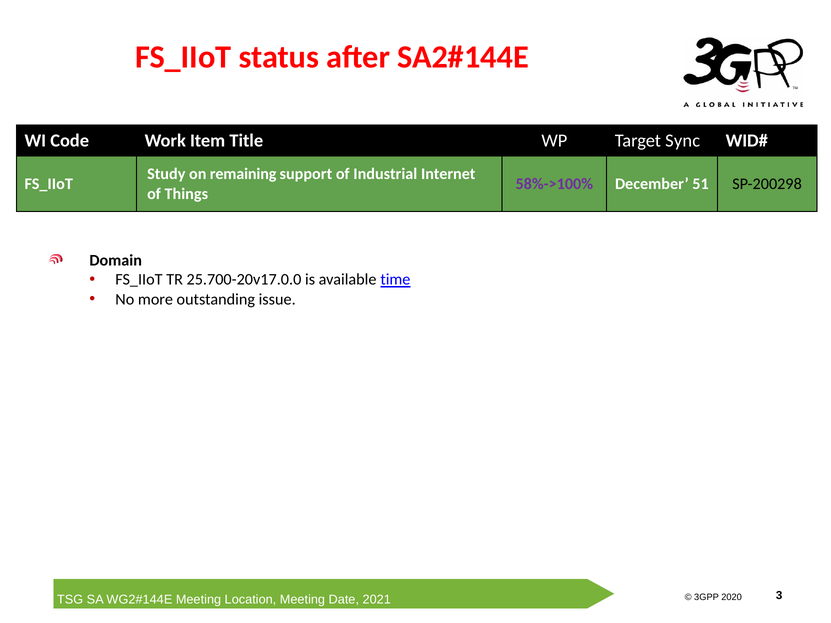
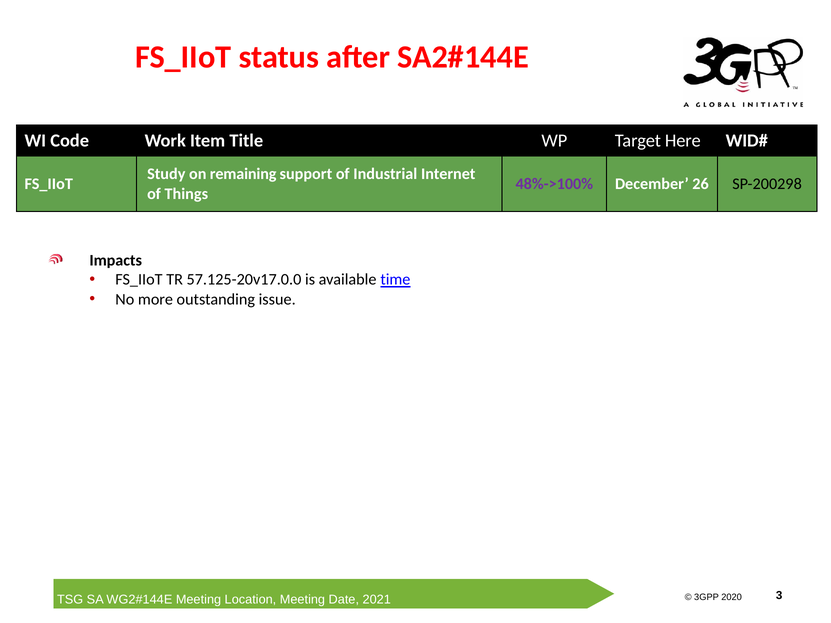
Sync: Sync -> Here
58%->100%: 58%->100% -> 48%->100%
51: 51 -> 26
Domain: Domain -> Impacts
25.700-20v17.0.0: 25.700-20v17.0.0 -> 57.125-20v17.0.0
